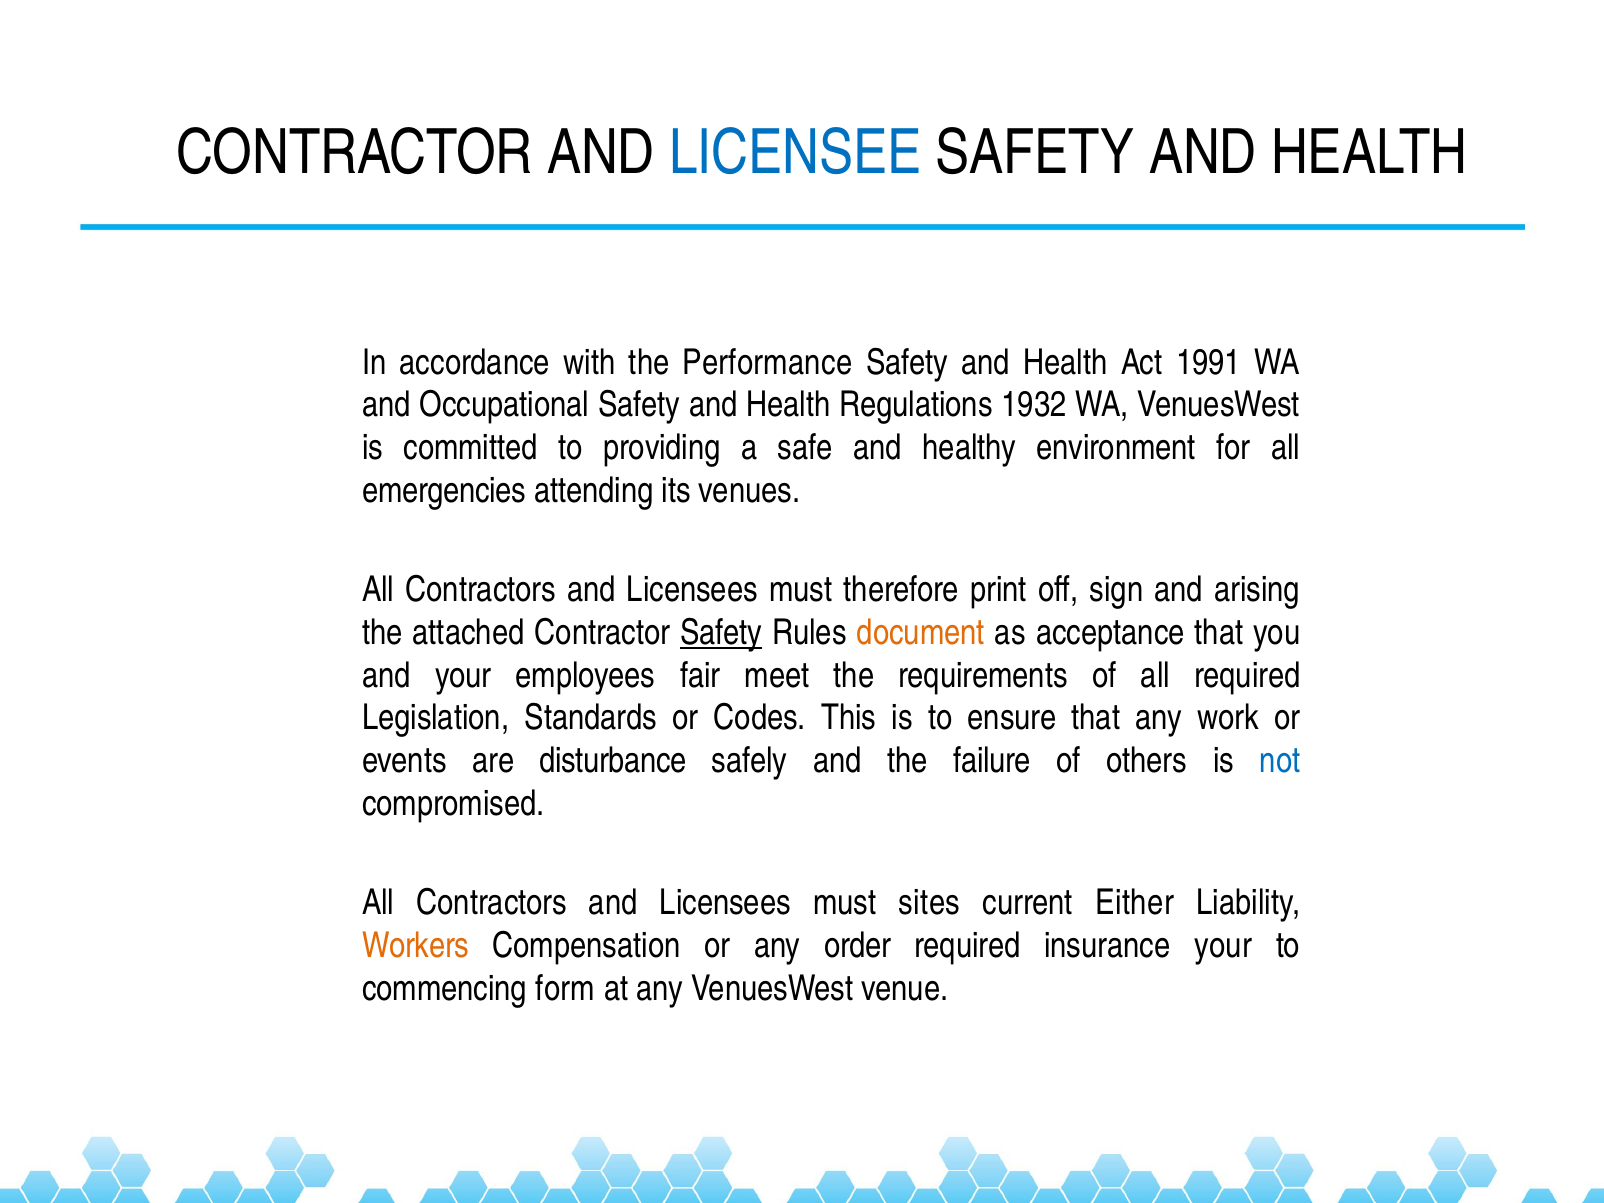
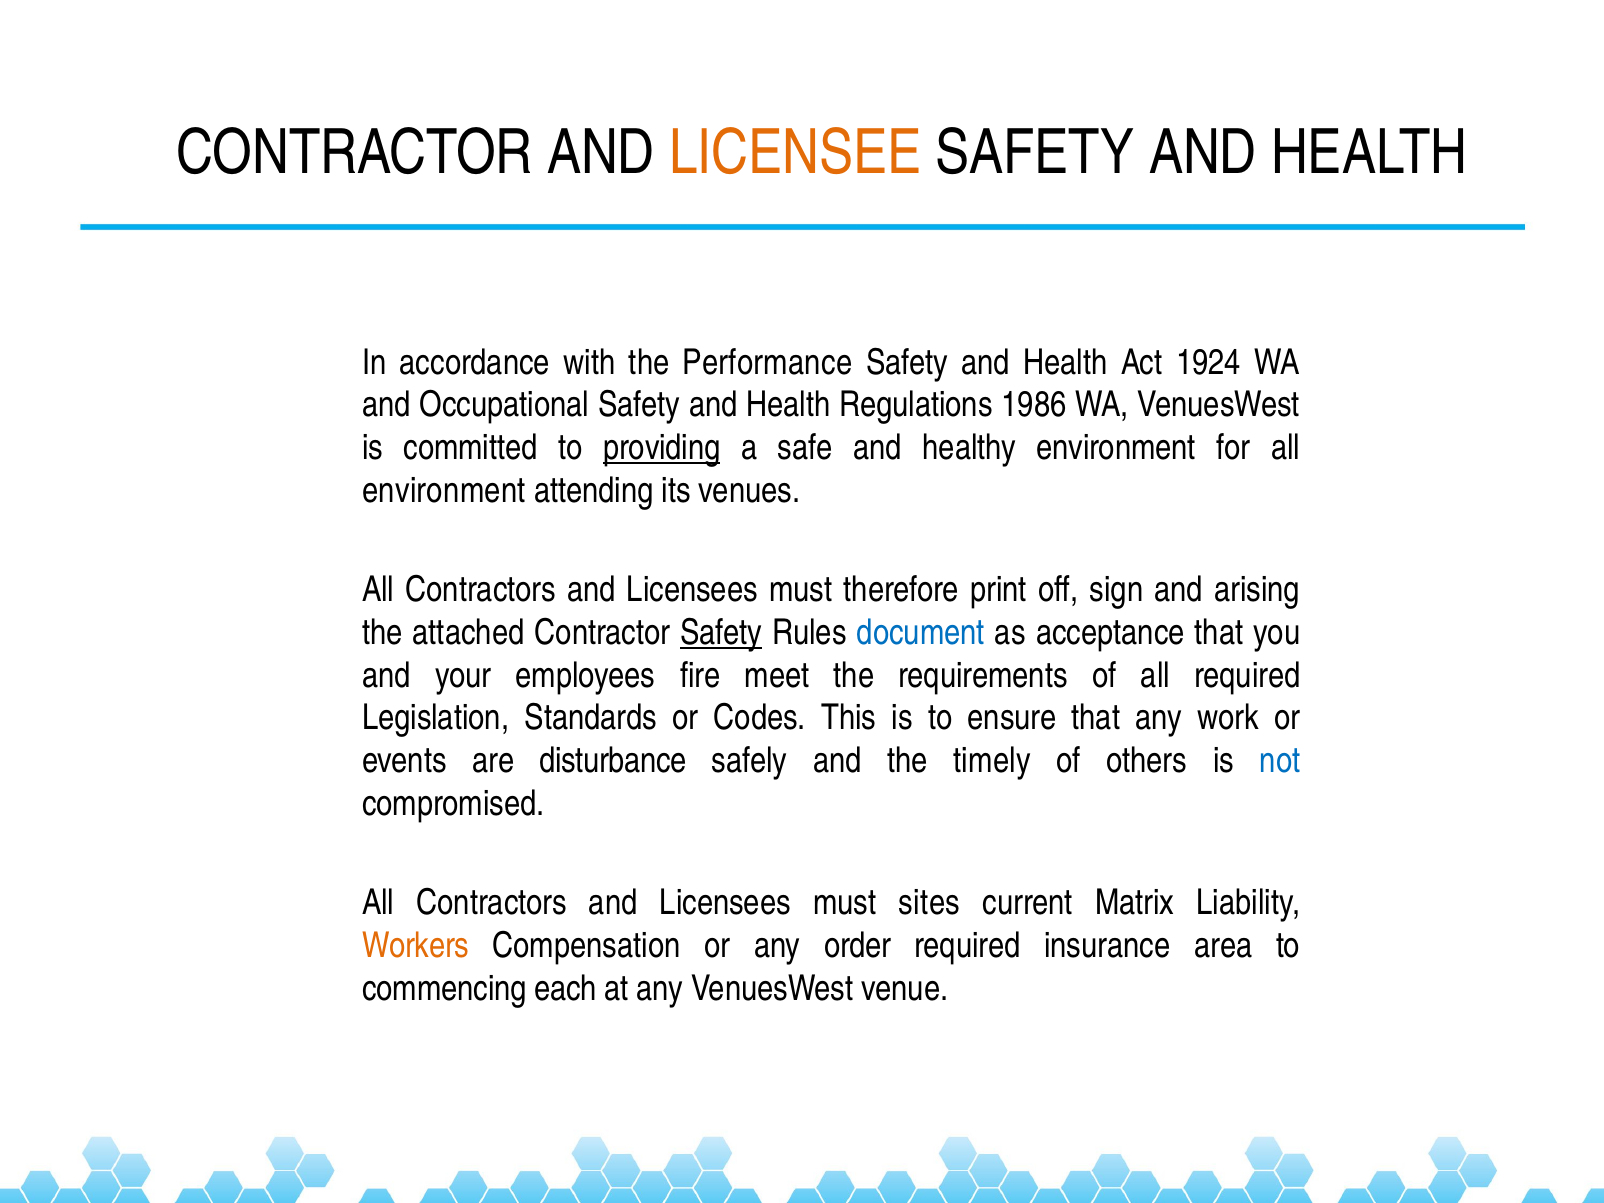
LICENSEE colour: blue -> orange
1991: 1991 -> 1924
1932: 1932 -> 1986
providing underline: none -> present
emergencies at (444, 490): emergencies -> environment
document colour: orange -> blue
fair: fair -> fire
failure: failure -> timely
Either: Either -> Matrix
insurance your: your -> area
form: form -> each
